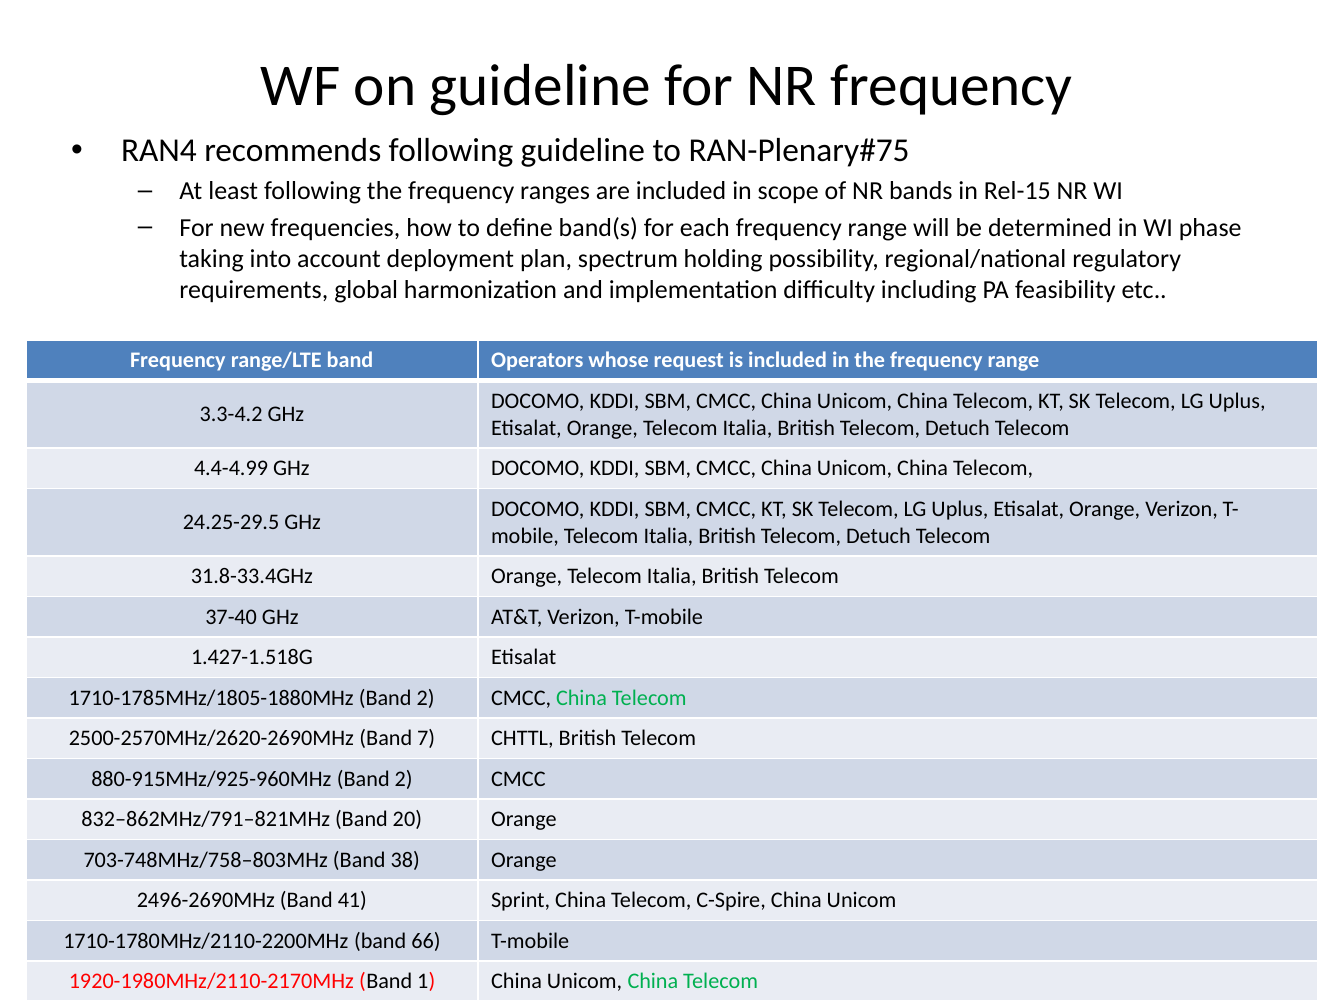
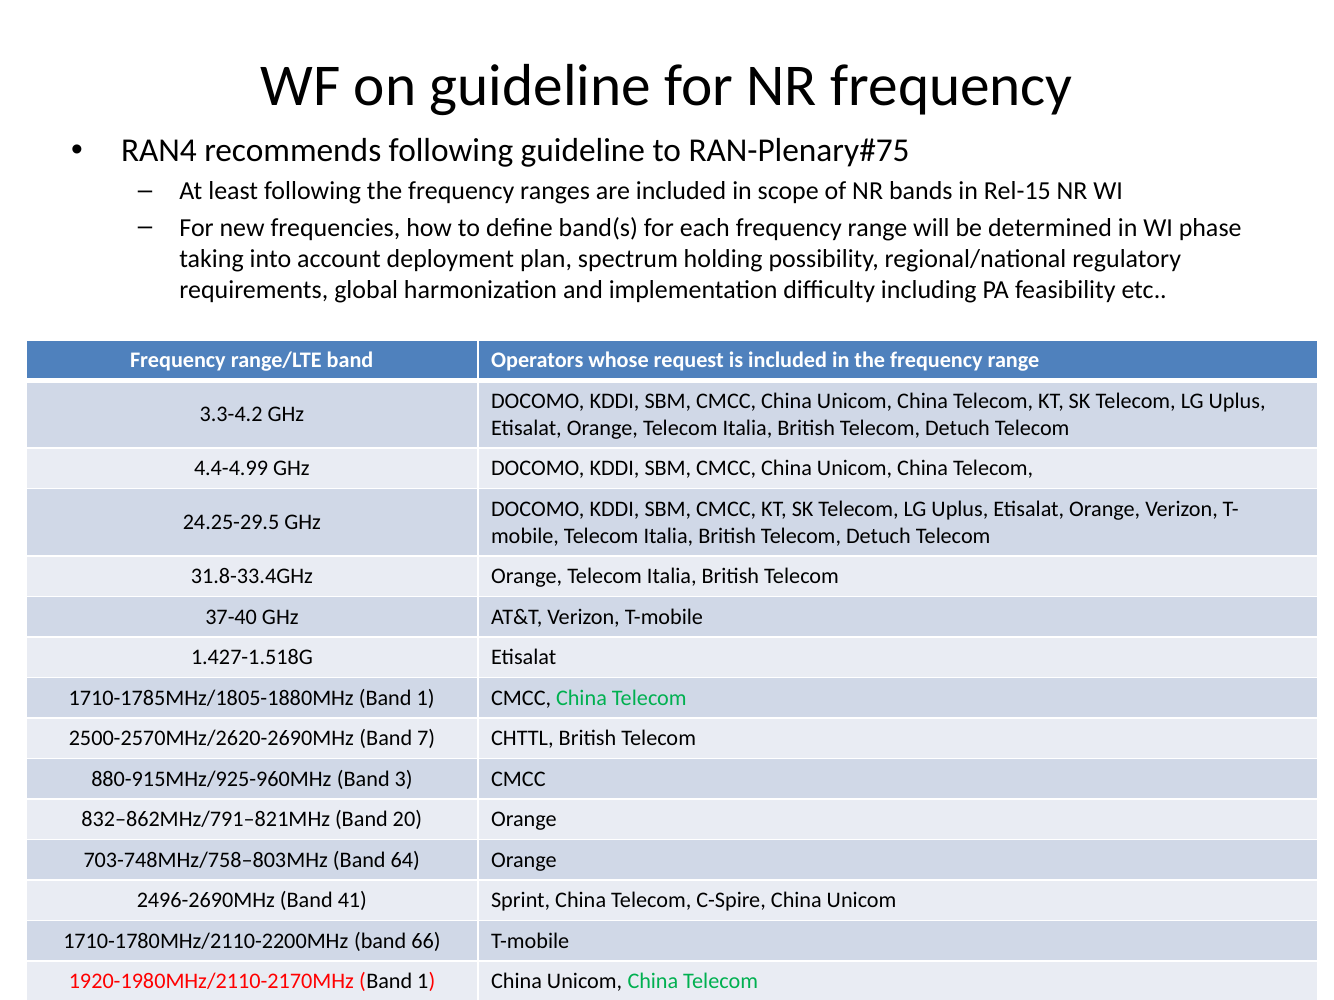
1710-1785MHz/1805-1880MHz Band 2: 2 -> 1
880-915MHz/925-960MHz Band 2: 2 -> 3
38: 38 -> 64
